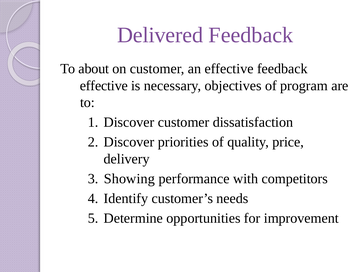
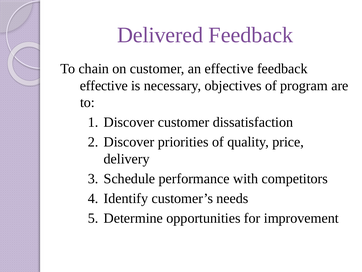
about: about -> chain
Showing: Showing -> Schedule
